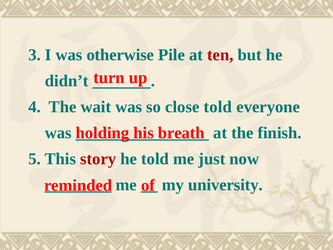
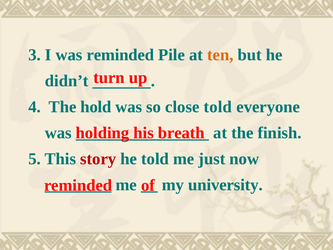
was otherwise: otherwise -> reminded
ten colour: red -> orange
wait: wait -> hold
